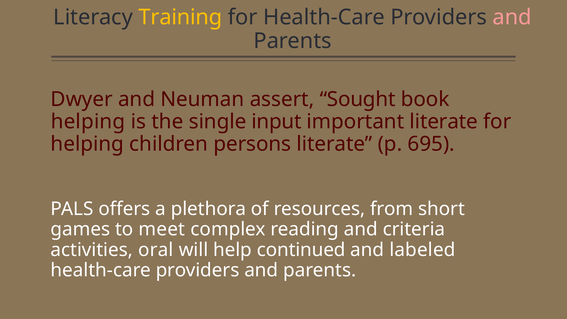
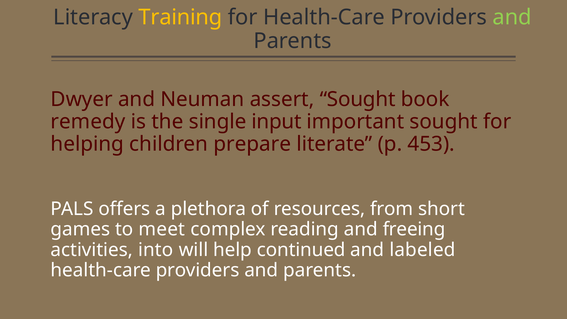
and at (512, 17) colour: pink -> light green
helping at (88, 122): helping -> remedy
important literate: literate -> sought
persons: persons -> prepare
695: 695 -> 453
criteria: criteria -> freeing
oral: oral -> into
